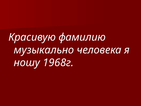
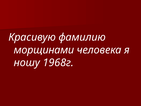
музыкально: музыкально -> морщинами
